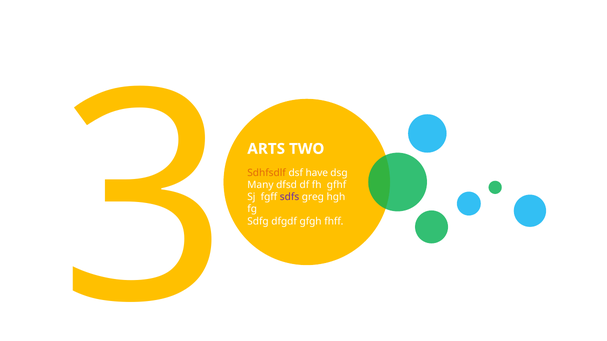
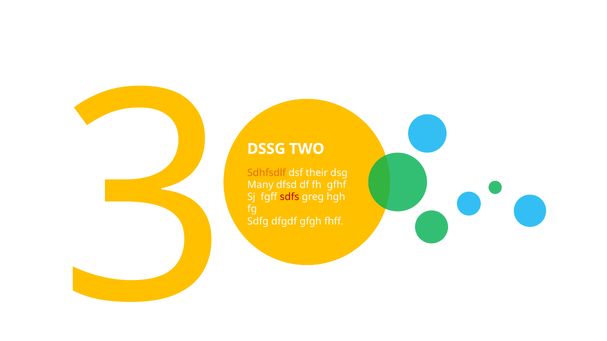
ARTS: ARTS -> DSSG
have: have -> their
sdfs colour: purple -> red
